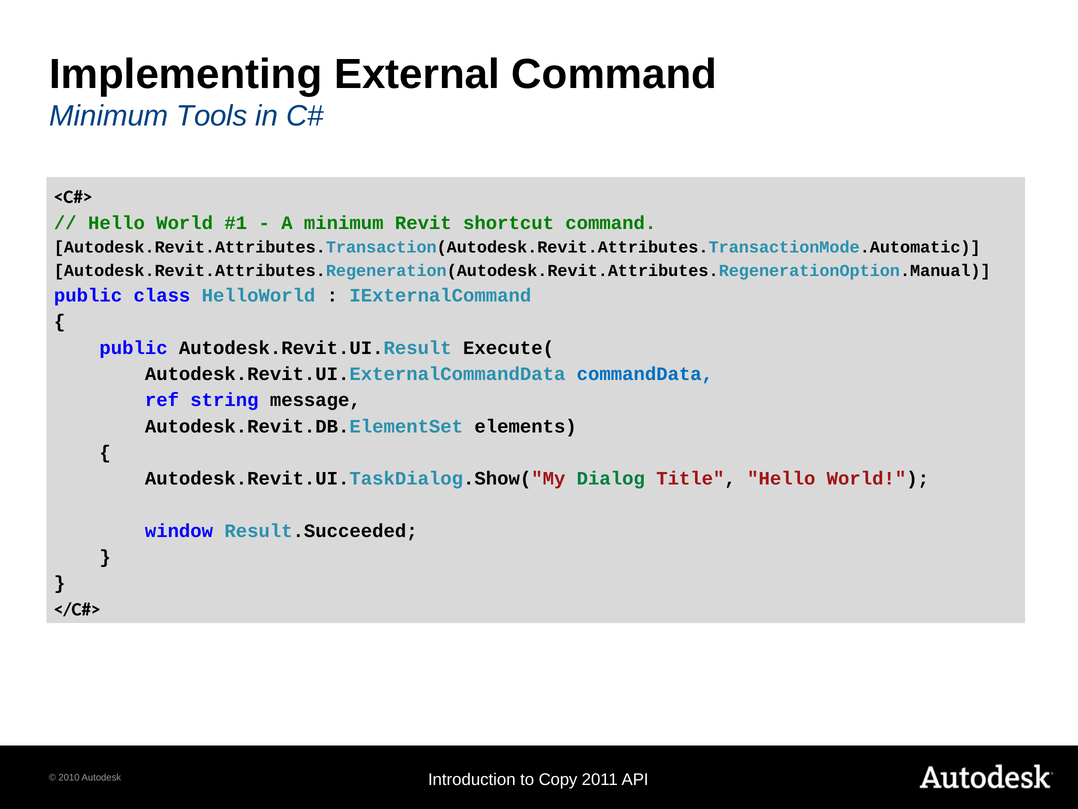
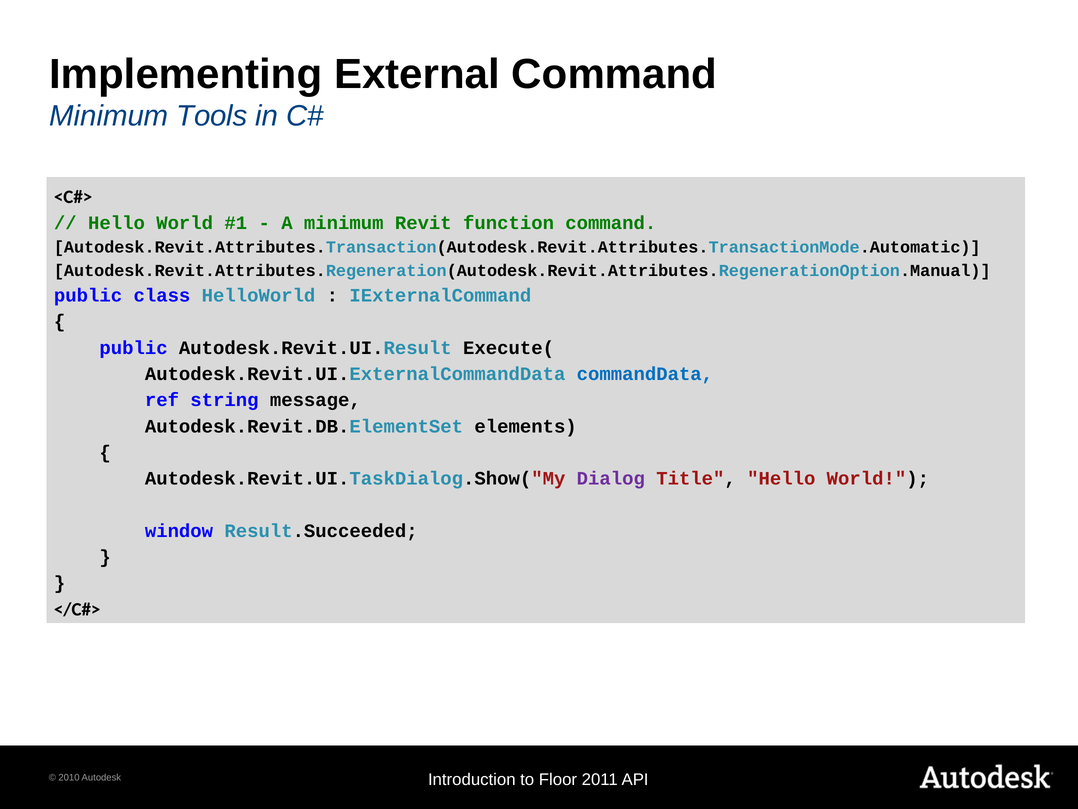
shortcut: shortcut -> function
Dialog colour: green -> purple
Copy: Copy -> Floor
